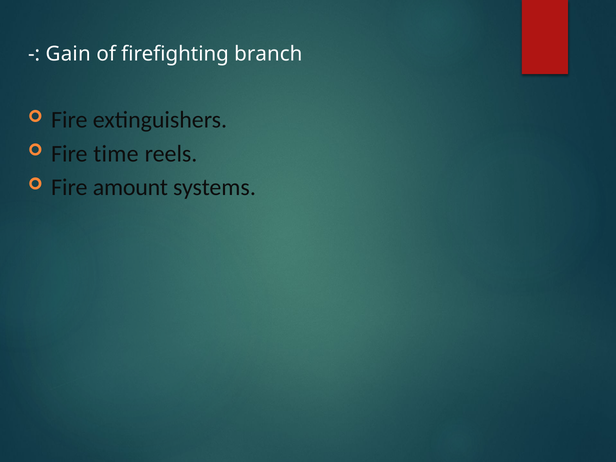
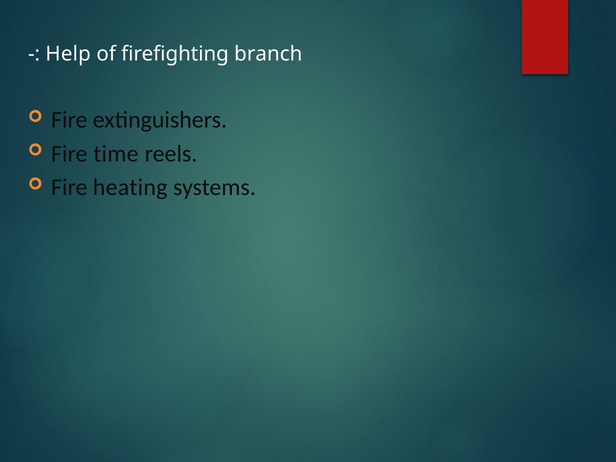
Gain: Gain -> Help
amount: amount -> heating
